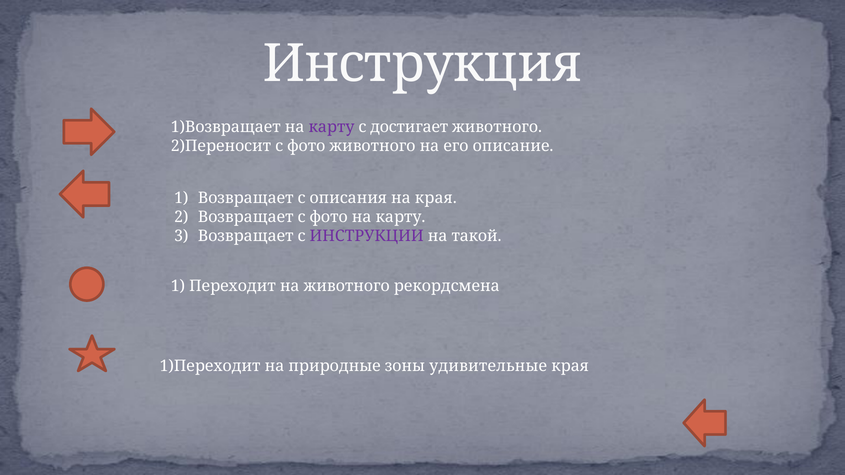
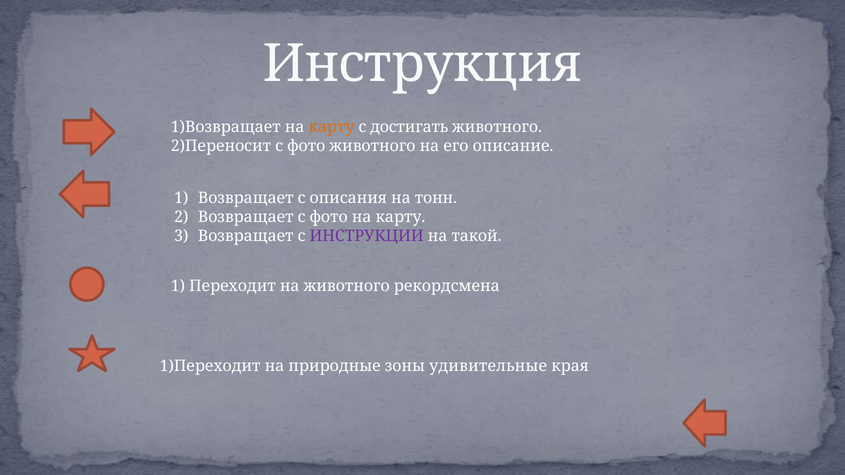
карту at (332, 127) colour: purple -> orange
достигает: достигает -> достигать
на края: края -> тонн
